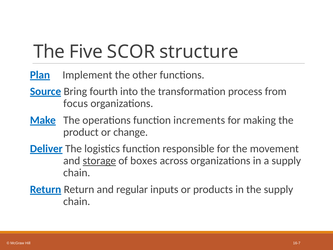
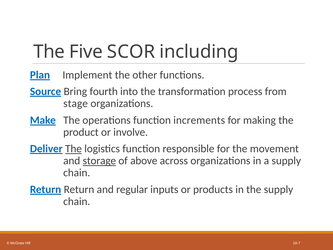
structure: structure -> including
focus: focus -> stage
change: change -> involve
The at (74, 149) underline: none -> present
boxes: boxes -> above
